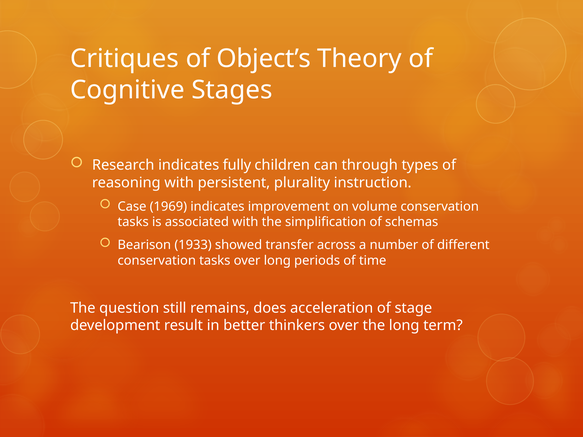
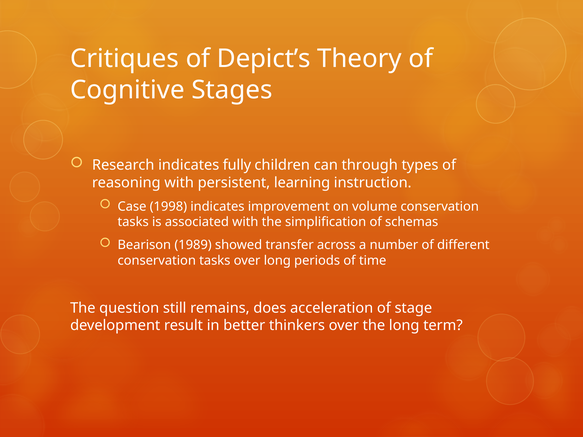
Object’s: Object’s -> Depict’s
plurality: plurality -> learning
1969: 1969 -> 1998
1933: 1933 -> 1989
